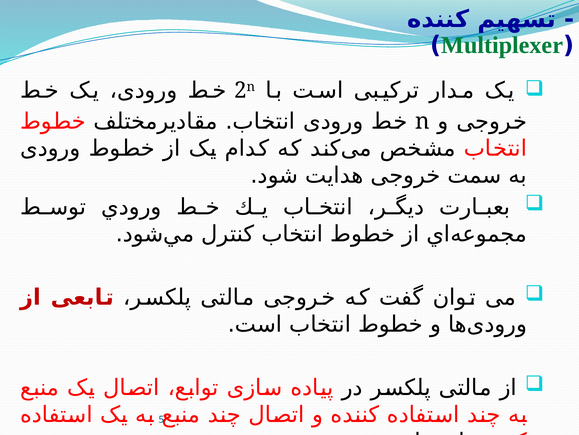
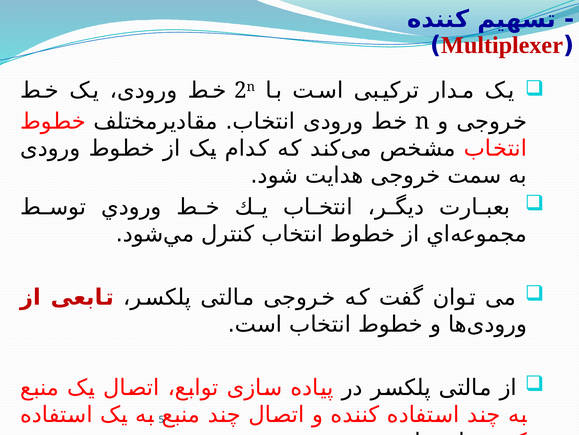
Multiplexer colour: green -> red
